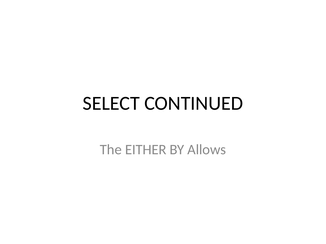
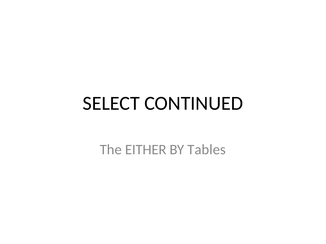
Allows: Allows -> Tables
